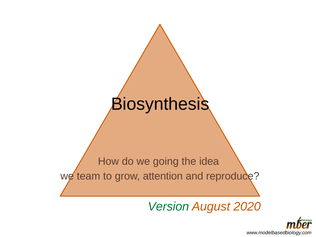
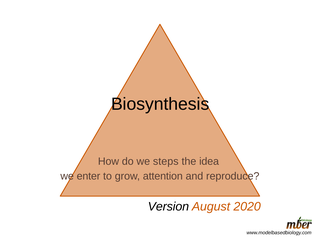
going: going -> steps
team: team -> enter
Version colour: green -> black
